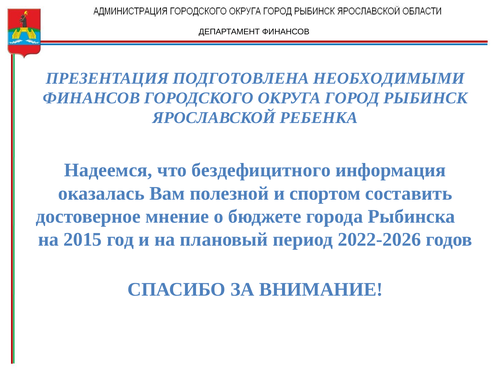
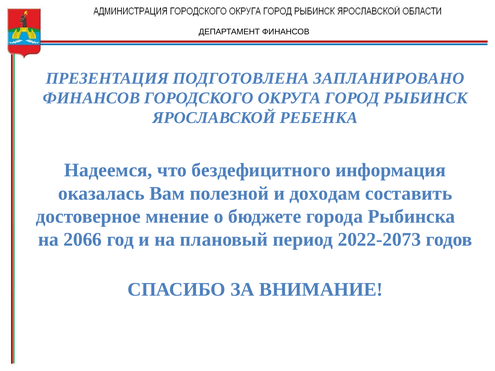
НЕОБХОДИМЫМИ: НЕОБХОДИМЫМИ -> ЗАПЛАНИРОВАНО
спортом: спортом -> доходам
2015: 2015 -> 2066
2022-2026: 2022-2026 -> 2022-2073
